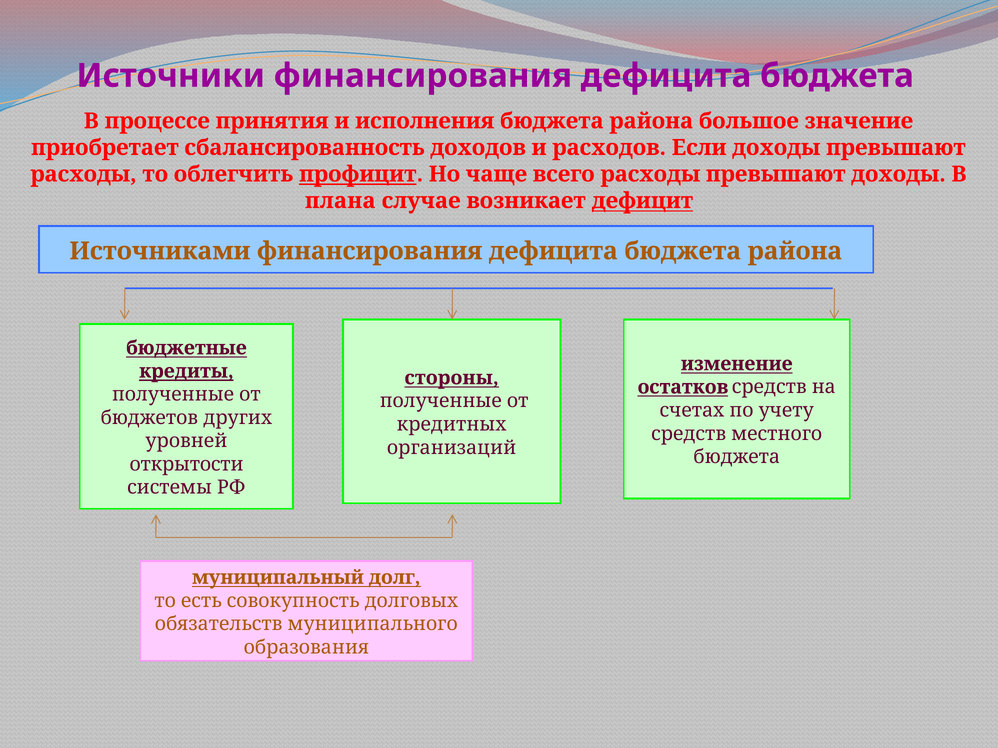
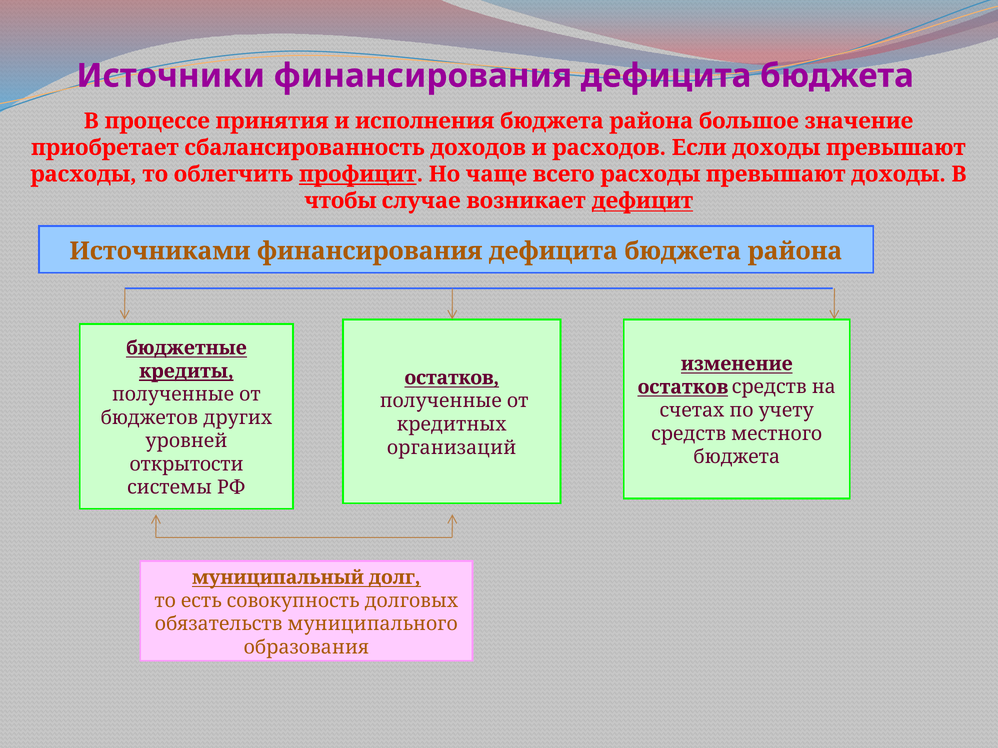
плана: плана -> чтобы
стороны at (452, 378): стороны -> остатков
